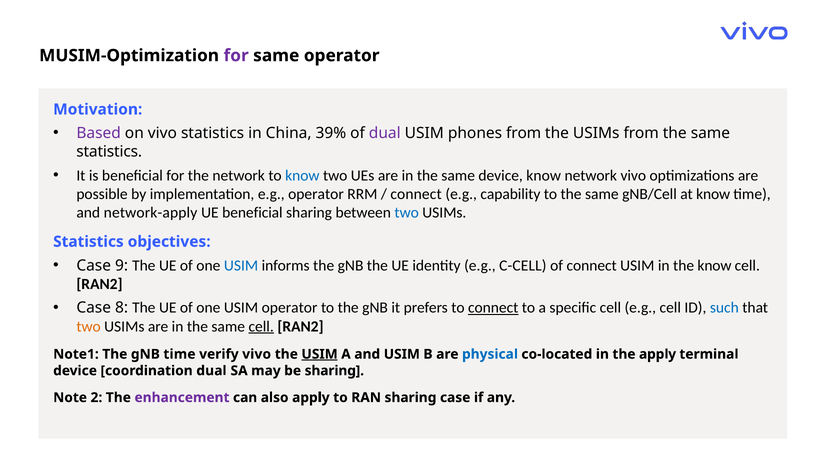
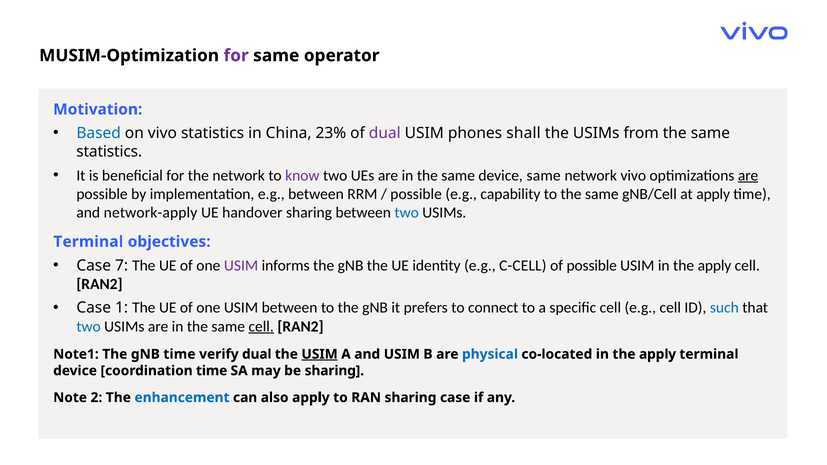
Based colour: purple -> blue
39%: 39% -> 23%
phones from: from -> shall
know at (302, 176) colour: blue -> purple
device know: know -> same
are at (748, 176) underline: none -> present
e.g operator: operator -> between
connect at (416, 194): connect -> possible
at know: know -> apply
UE beneficial: beneficial -> handover
Statistics at (88, 242): Statistics -> Terminal
9: 9 -> 7
USIM at (241, 266) colour: blue -> purple
of connect: connect -> possible
USIM in the know: know -> apply
8: 8 -> 1
USIM operator: operator -> between
connect at (493, 308) underline: present -> none
two at (89, 327) colour: orange -> blue
verify vivo: vivo -> dual
coordination dual: dual -> time
enhancement colour: purple -> blue
